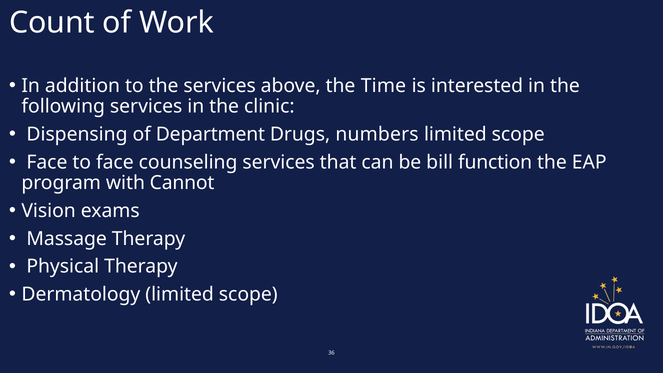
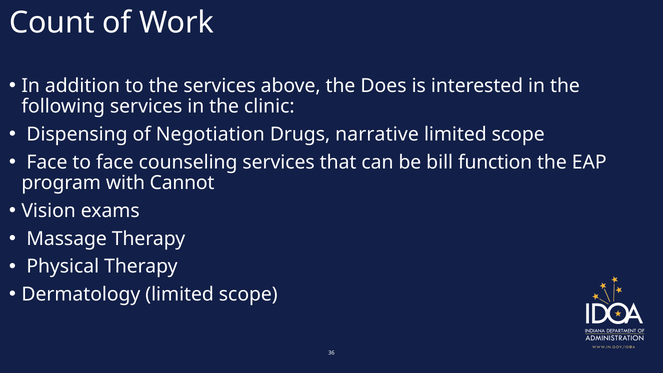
Time: Time -> Does
Department: Department -> Negotiation
numbers: numbers -> narrative
